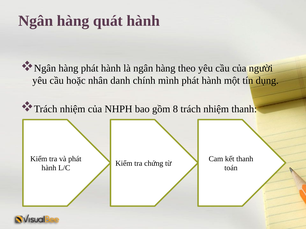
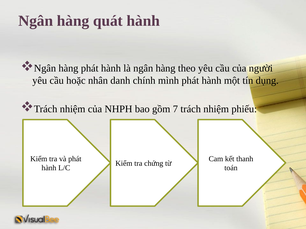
8: 8 -> 7
nhiệm thanh: thanh -> phiếu
